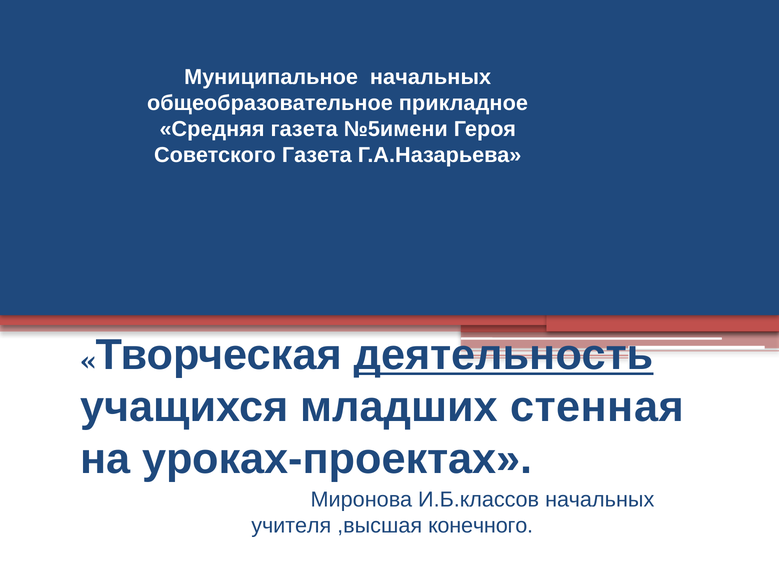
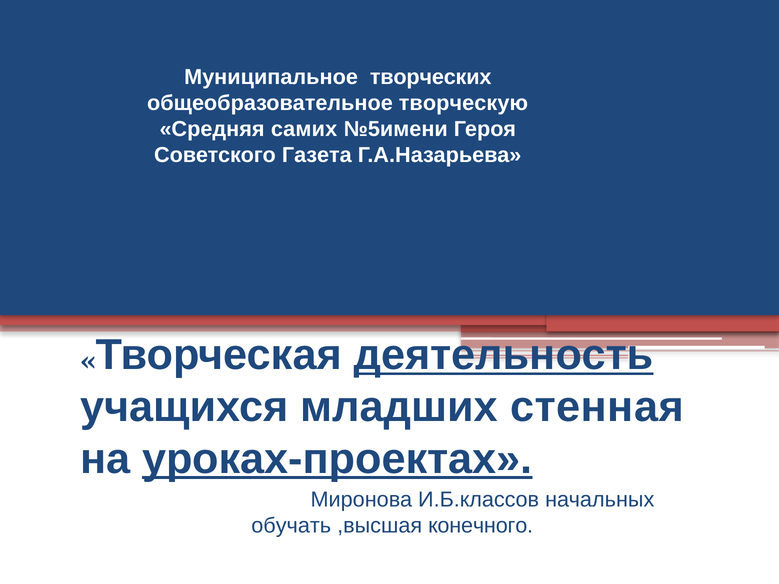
Муниципальное начальных: начальных -> творческих
прикладное: прикладное -> творческую
Средняя газета: газета -> самих
уроках-проектах underline: none -> present
учителя: учителя -> обучать
